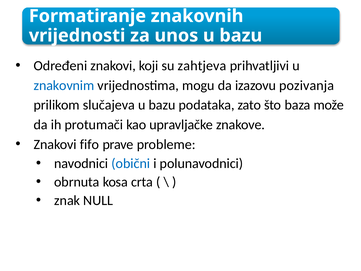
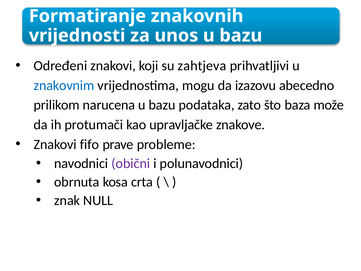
pozivanja: pozivanja -> abecedno
slučajeva: slučajeva -> narucena
obični colour: blue -> purple
